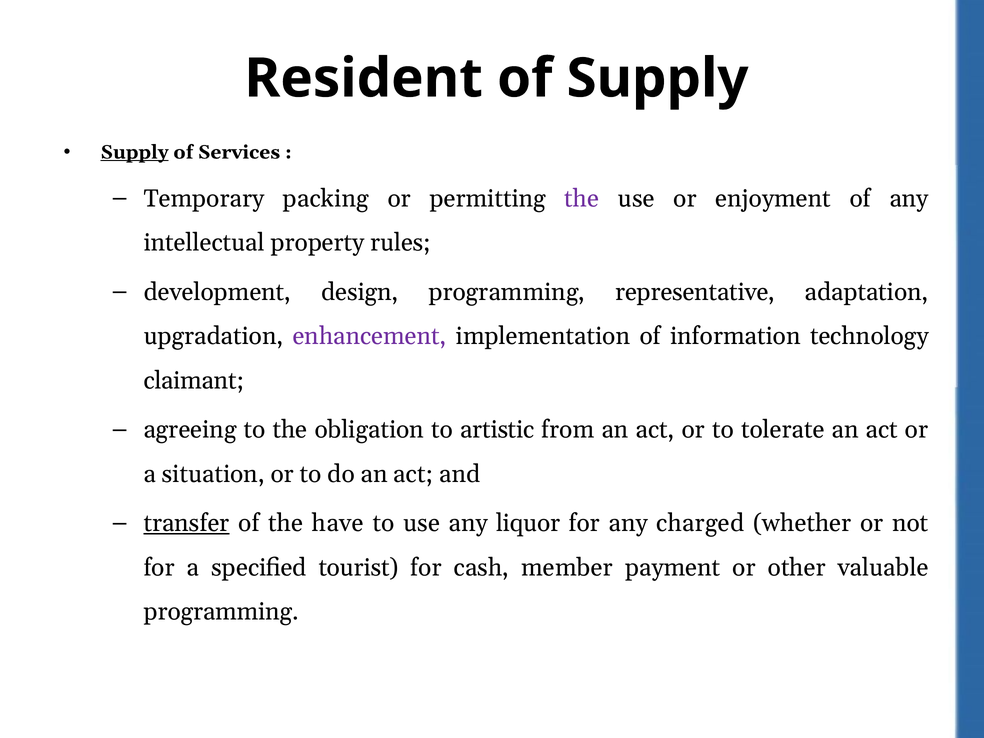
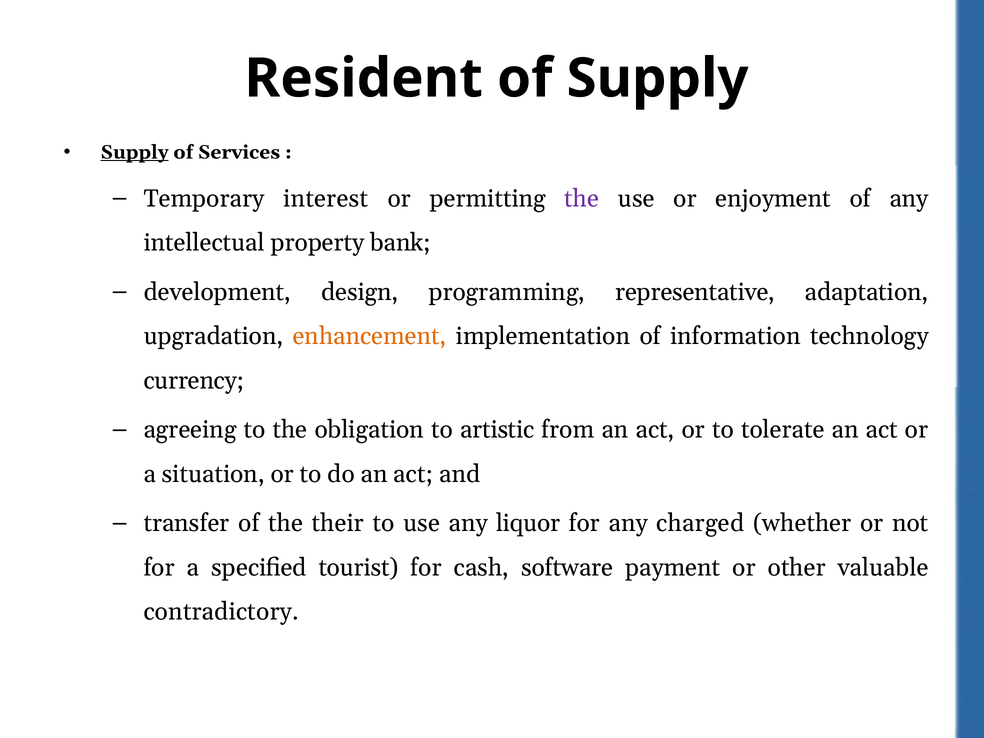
packing: packing -> interest
rules: rules -> bank
enhancement colour: purple -> orange
claimant: claimant -> currency
transfer underline: present -> none
have: have -> their
member: member -> software
programming at (221, 612): programming -> contradictory
